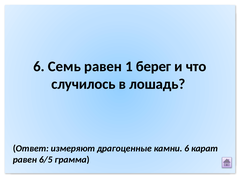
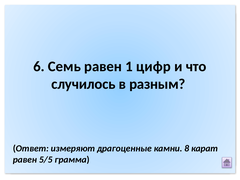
берег: берег -> цифр
лошадь: лошадь -> разным
камни 6: 6 -> 8
6/5: 6/5 -> 5/5
